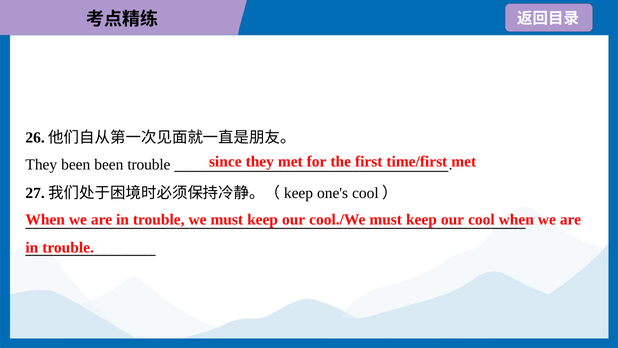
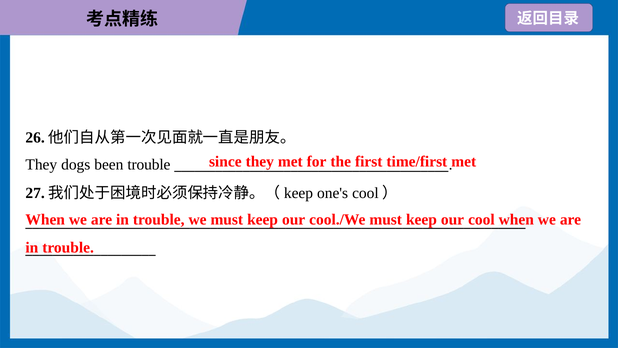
They been: been -> dogs
